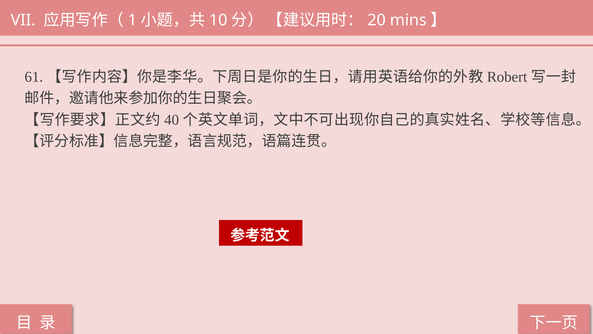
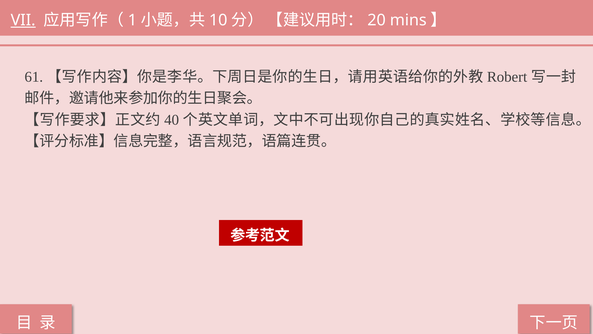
VII underline: none -> present
